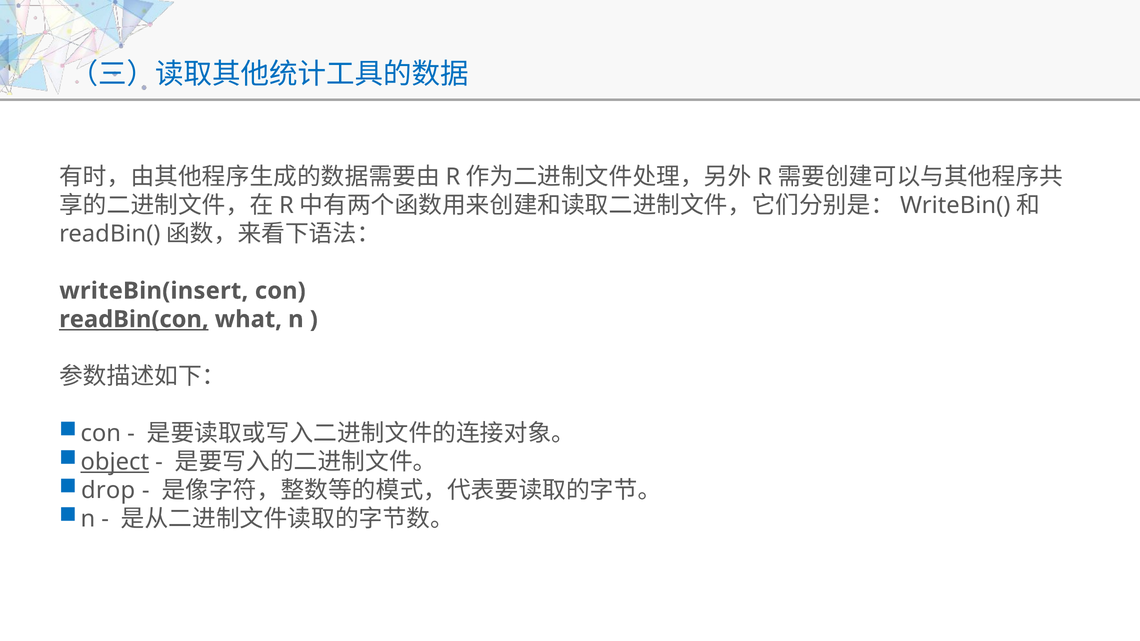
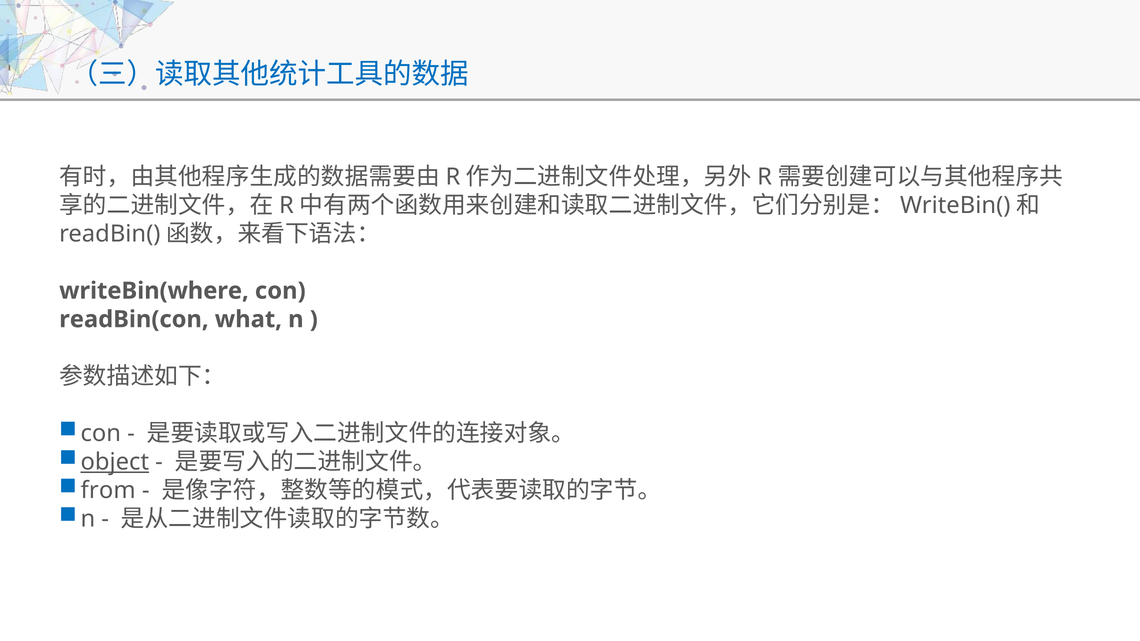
writeBin(insert: writeBin(insert -> writeBin(where
readBin(con underline: present -> none
drop: drop -> from
